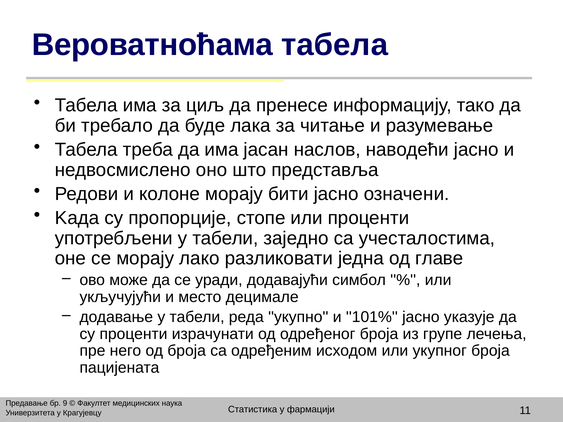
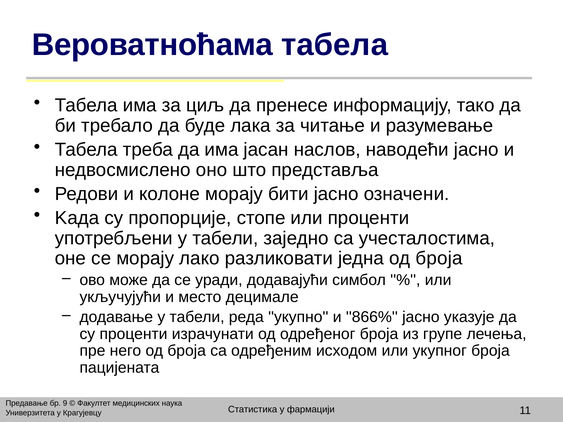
једна од главе: главе -> броја
101%: 101% -> 866%
